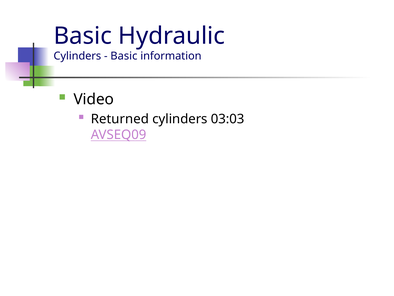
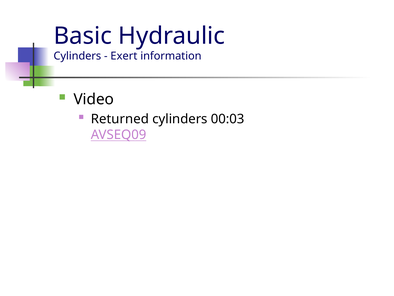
Basic at (124, 56): Basic -> Exert
03:03: 03:03 -> 00:03
